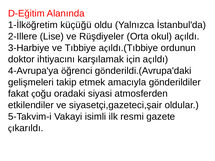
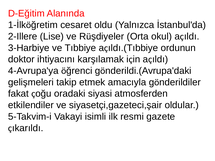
küçüğü: küçüğü -> cesaret
